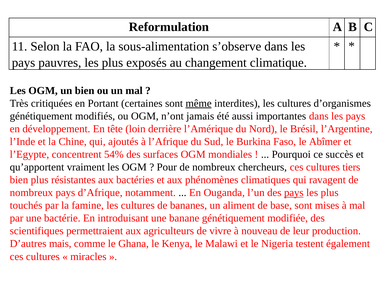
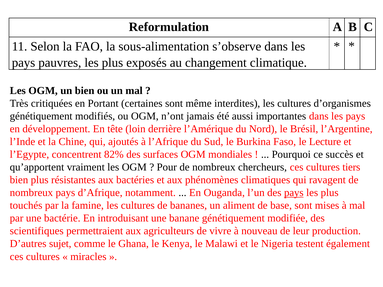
même underline: present -> none
Abîmer: Abîmer -> Lecture
54%: 54% -> 82%
mais: mais -> sujet
